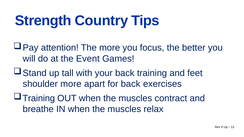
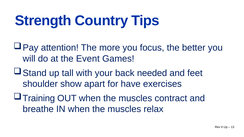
back training: training -> needed
shoulder more: more -> show
for back: back -> have
